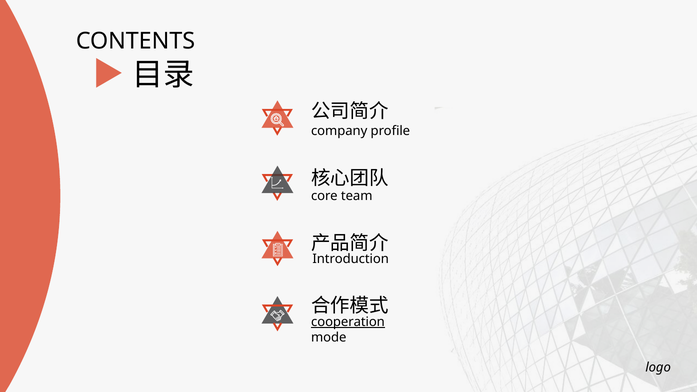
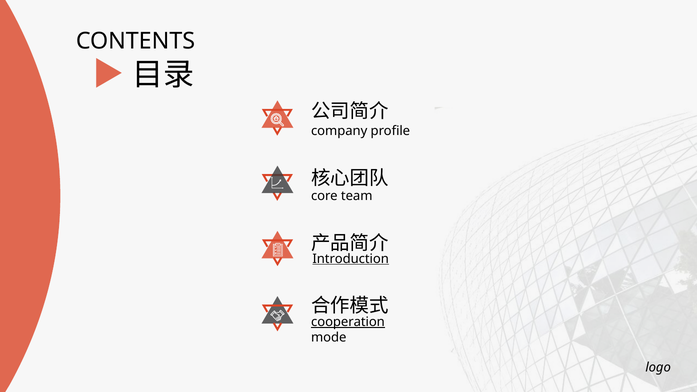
Introduction underline: none -> present
